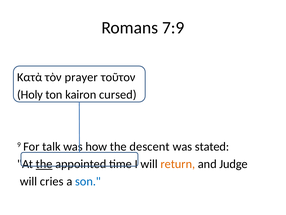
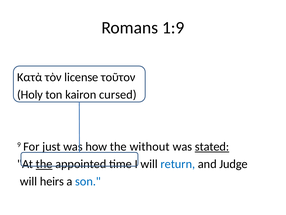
7:9: 7:9 -> 1:9
prayer: prayer -> license
talk: talk -> just
descent: descent -> without
stated underline: none -> present
return colour: orange -> blue
cries: cries -> heirs
